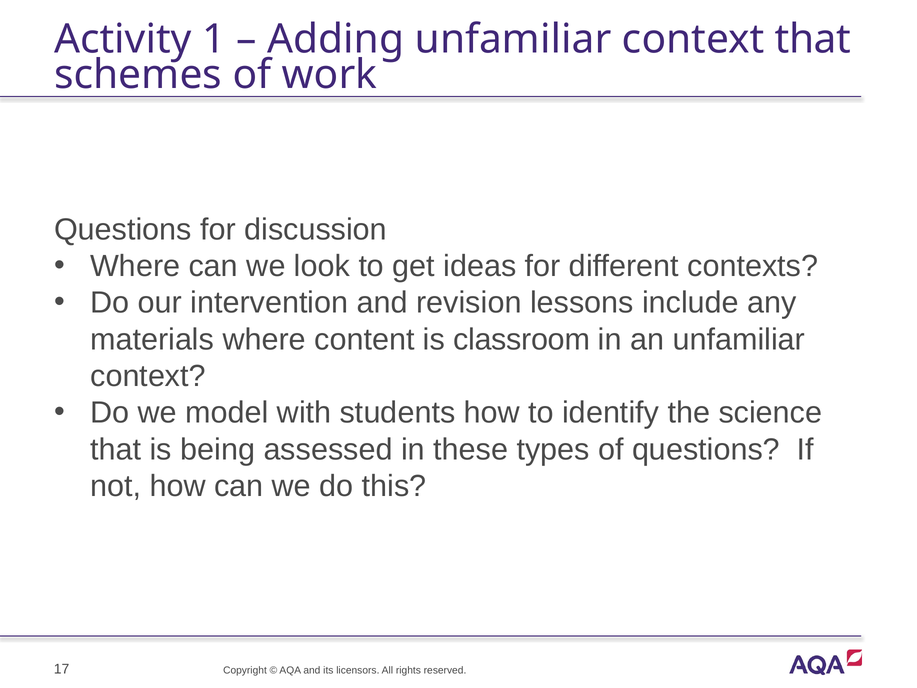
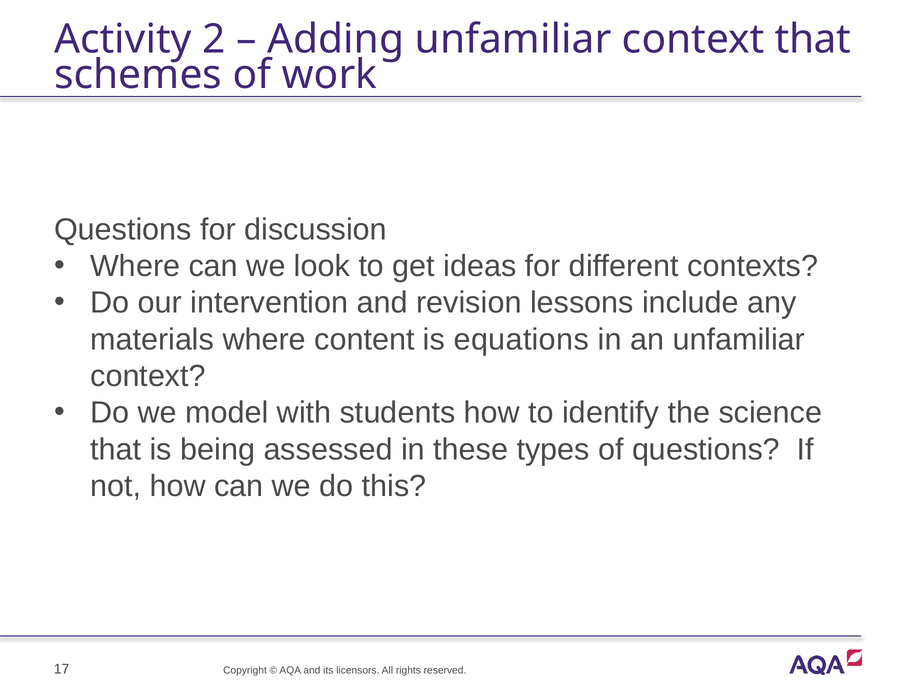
1: 1 -> 2
classroom: classroom -> equations
